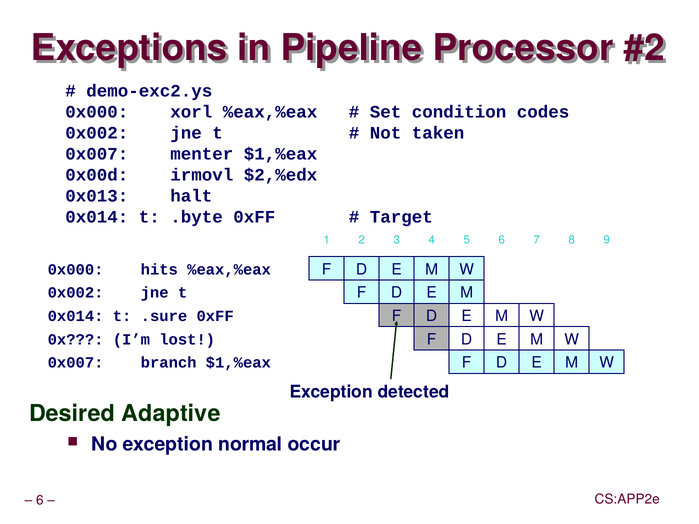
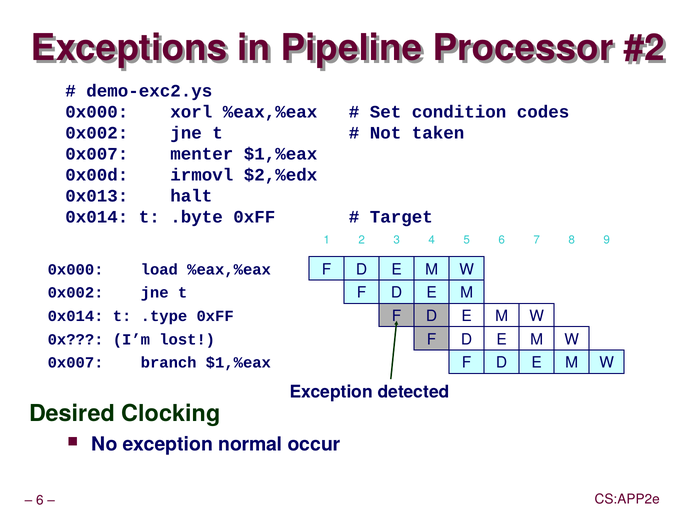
hits: hits -> load
.sure: .sure -> .type
Adaptive: Adaptive -> Clocking
